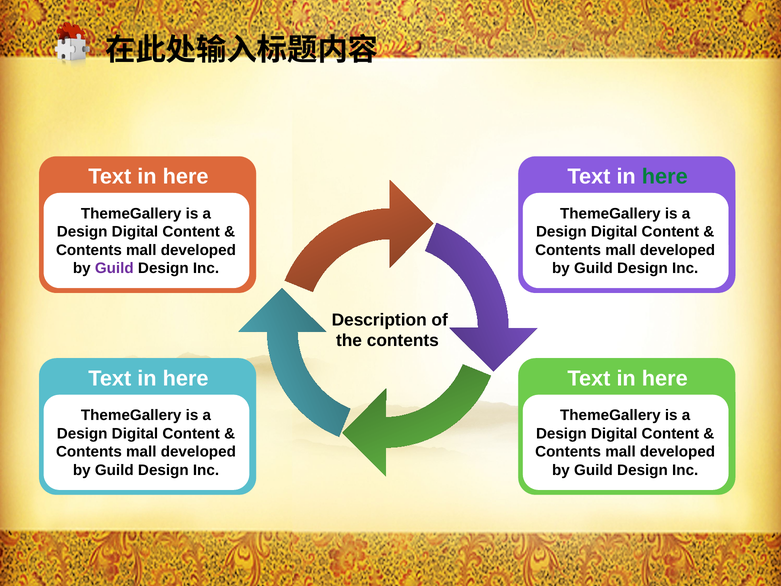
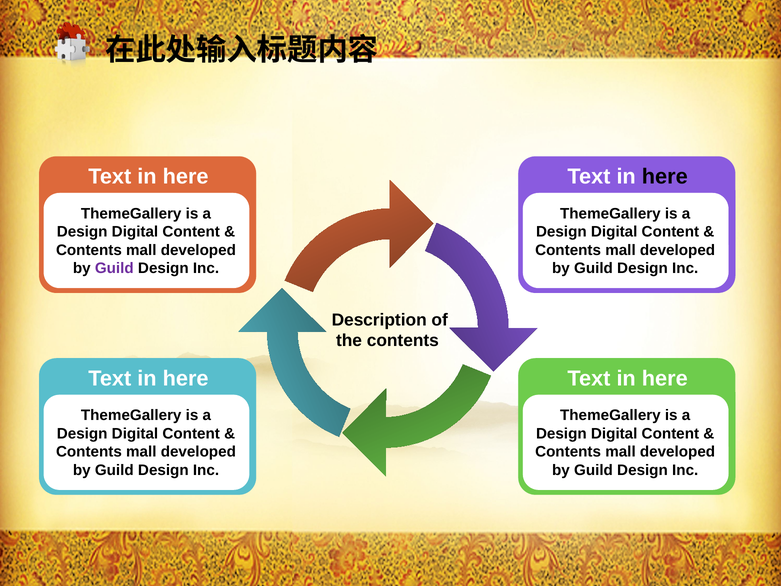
here at (665, 177) colour: green -> black
